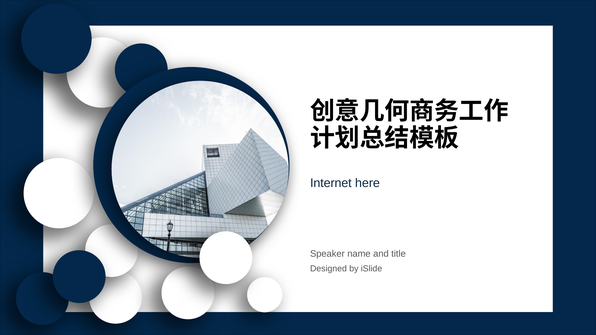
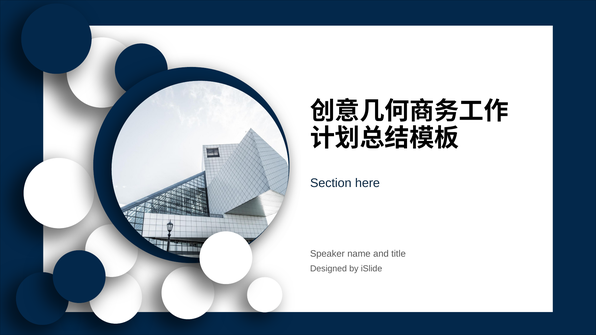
Internet: Internet -> Section
